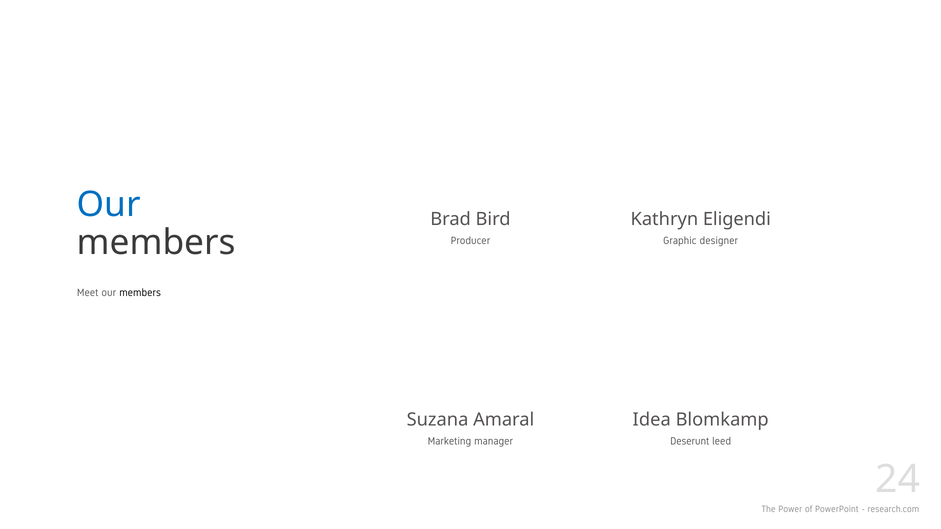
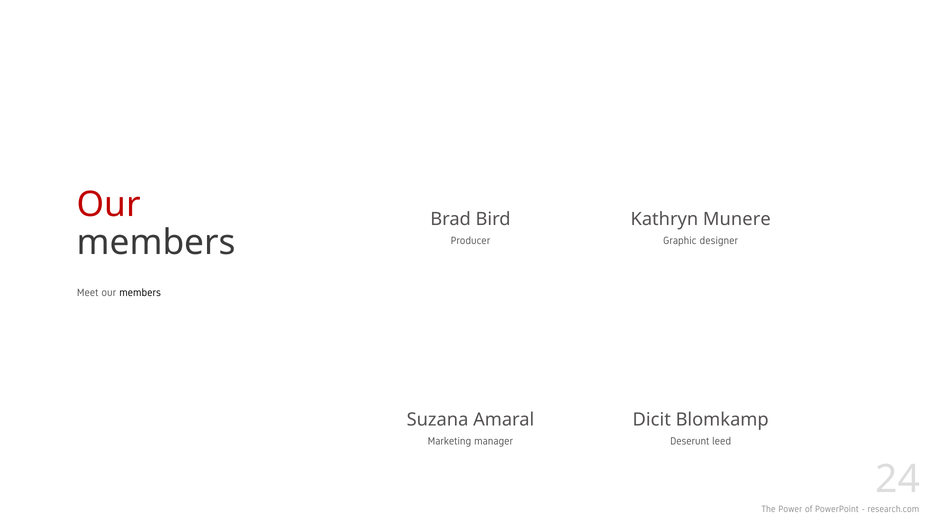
Our at (109, 204) colour: blue -> red
Eligendi: Eligendi -> Munere
Idea: Idea -> Dicit
